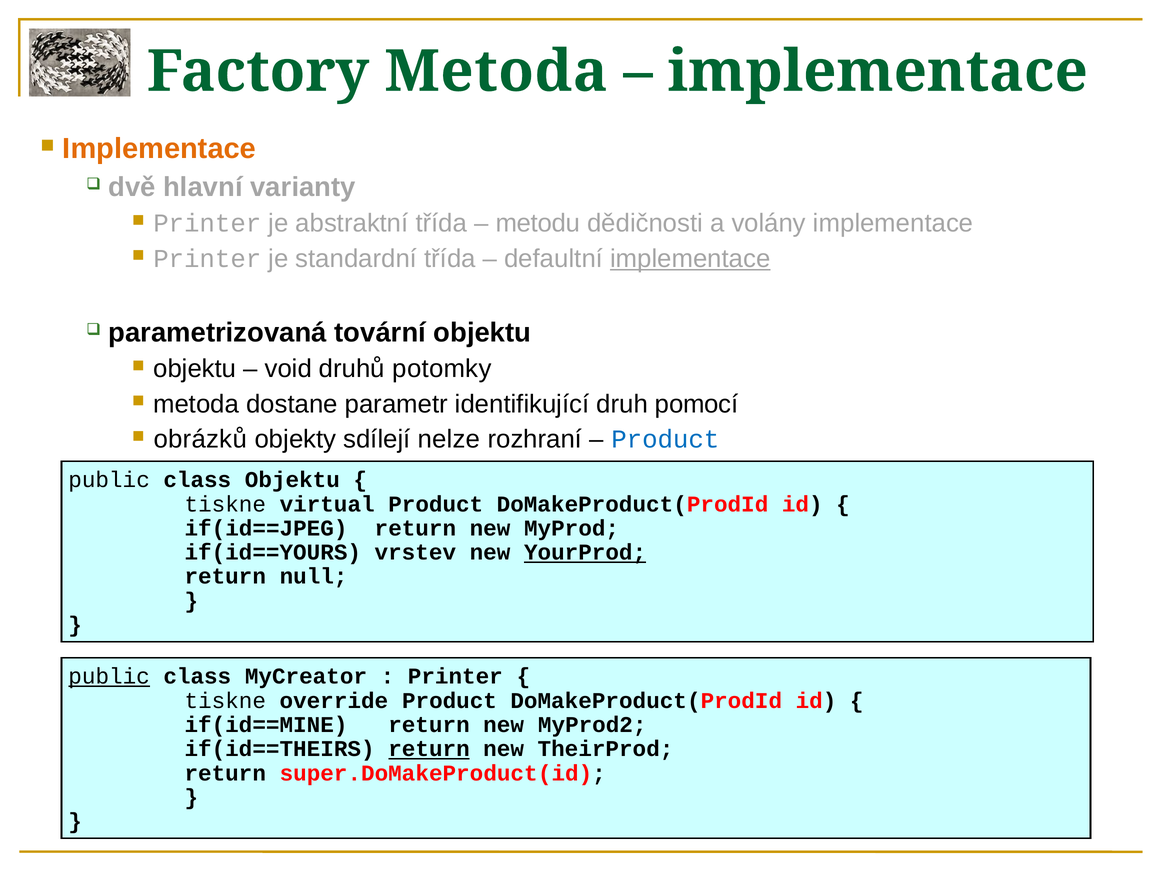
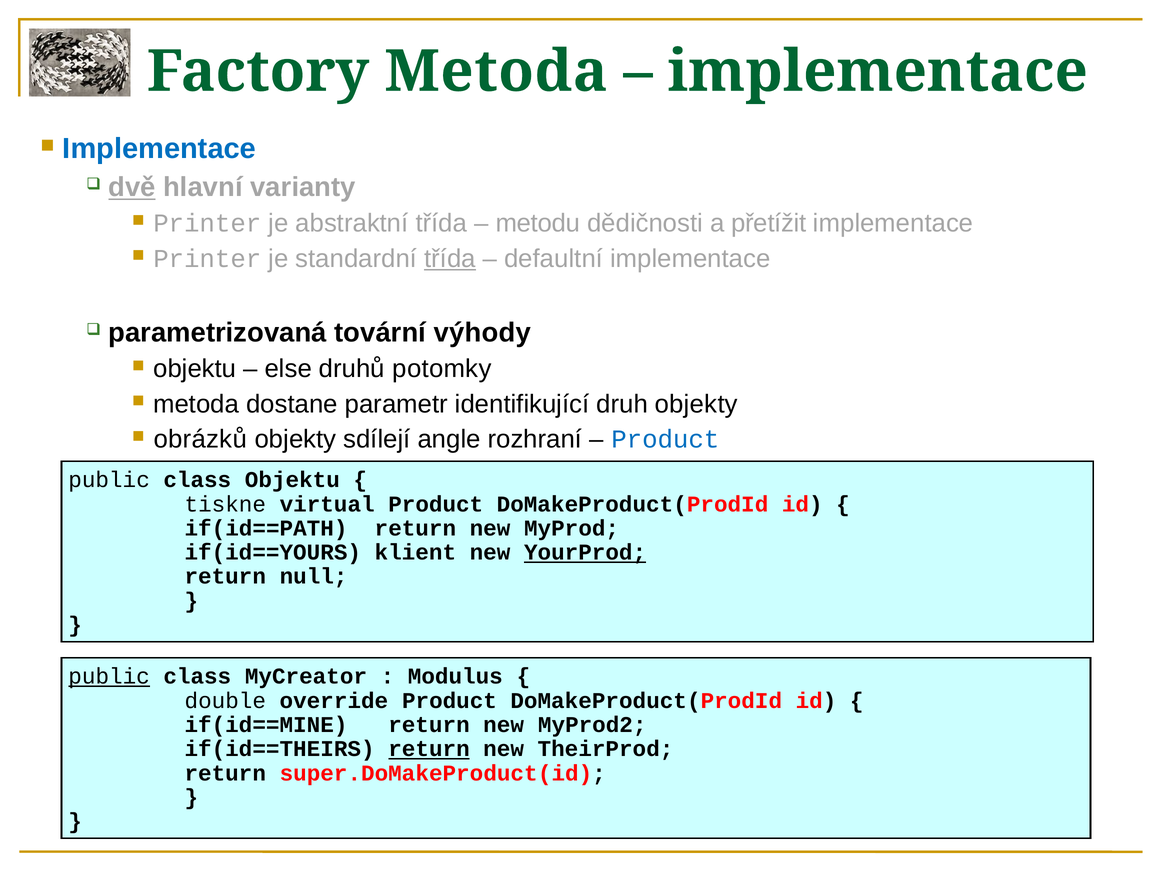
Implementace at (159, 149) colour: orange -> blue
dvě underline: none -> present
volány: volány -> přetížit
třída at (450, 259) underline: none -> present
implementace at (690, 259) underline: present -> none
tovární objektu: objektu -> výhody
void: void -> else
druh pomocí: pomocí -> objekty
nelze: nelze -> angle
if(id==JPEG: if(id==JPEG -> if(id==PATH
vrstev: vrstev -> klient
Printer at (455, 677): Printer -> Modulus
tiskne at (225, 701): tiskne -> double
